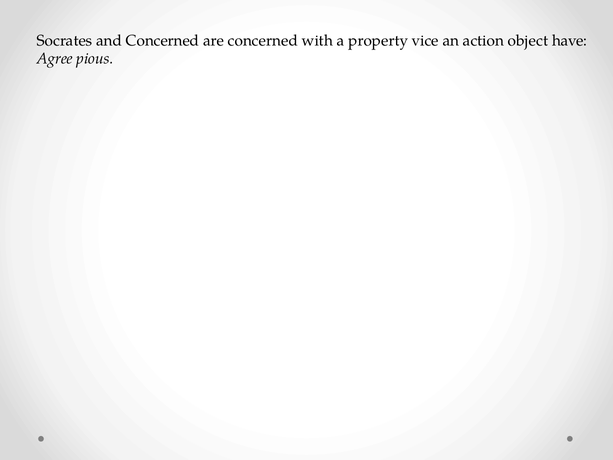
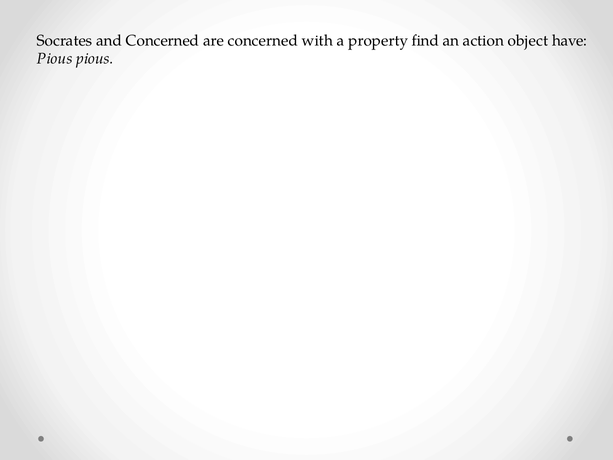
vice: vice -> find
Agree at (55, 59): Agree -> Pious
